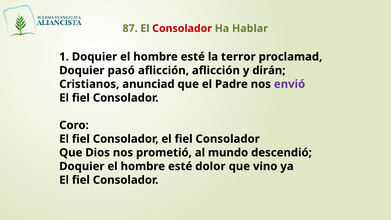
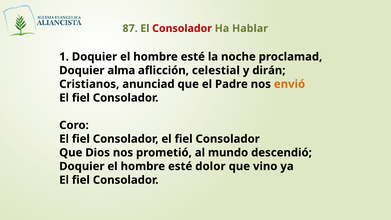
terror: terror -> noche
pasó: pasó -> alma
aflicción aflicción: aflicción -> celestial
envió colour: purple -> orange
